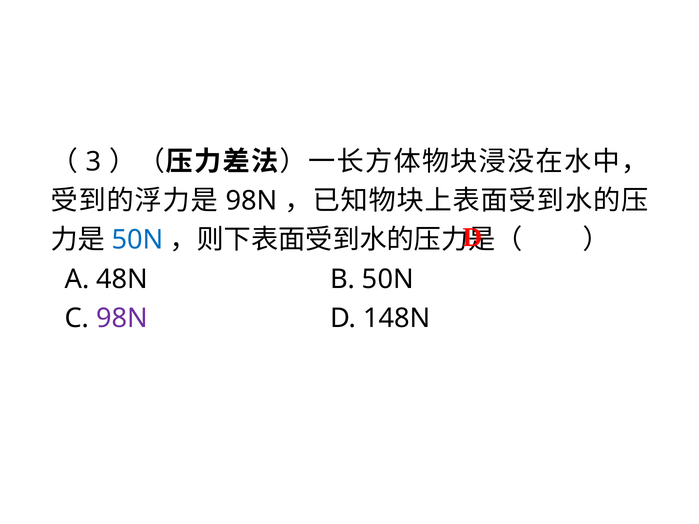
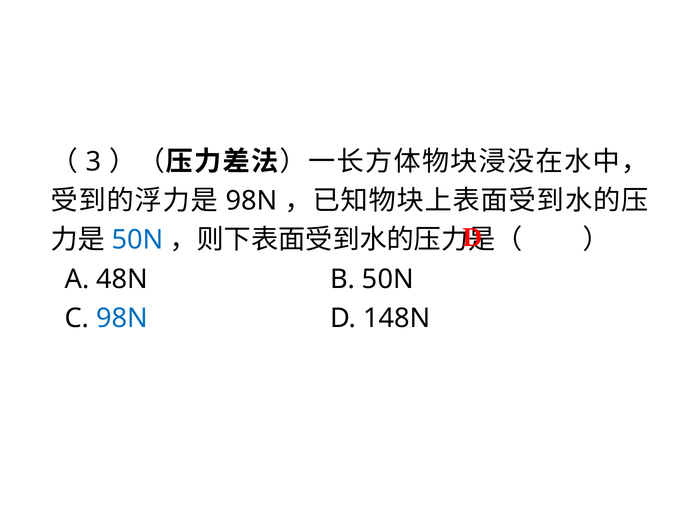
98N at (122, 318) colour: purple -> blue
